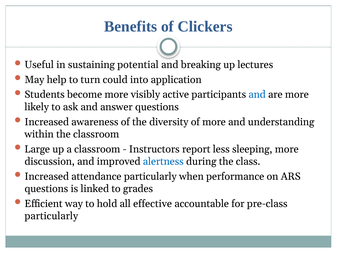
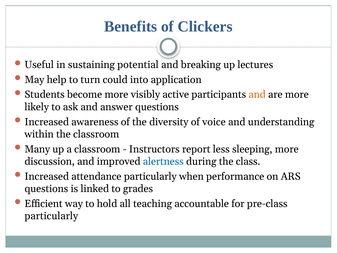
and at (257, 94) colour: blue -> orange
of more: more -> voice
Large: Large -> Many
effective: effective -> teaching
